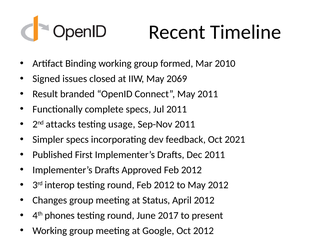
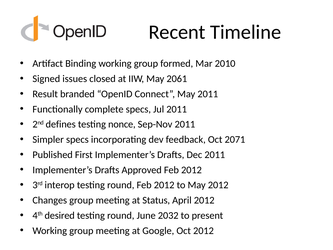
2069: 2069 -> 2061
attacks: attacks -> defines
usage: usage -> nonce
2021: 2021 -> 2071
phones: phones -> desired
2017: 2017 -> 2032
